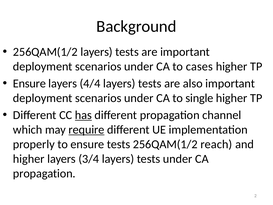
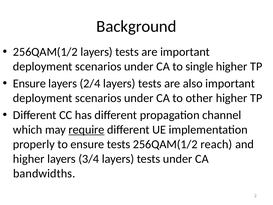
cases: cases -> single
4/4: 4/4 -> 2/4
single: single -> other
has underline: present -> none
propagation at (44, 173): propagation -> bandwidths
